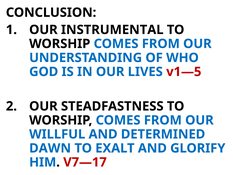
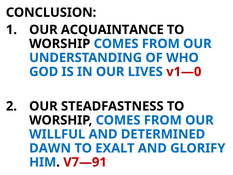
INSTRUMENTAL: INSTRUMENTAL -> ACQUAINTANCE
v1—5: v1—5 -> v1—0
V7—17: V7—17 -> V7—91
